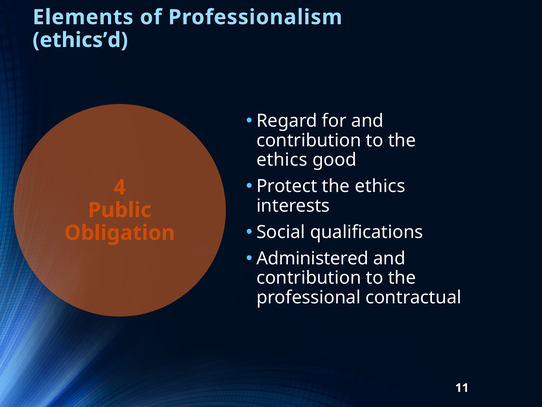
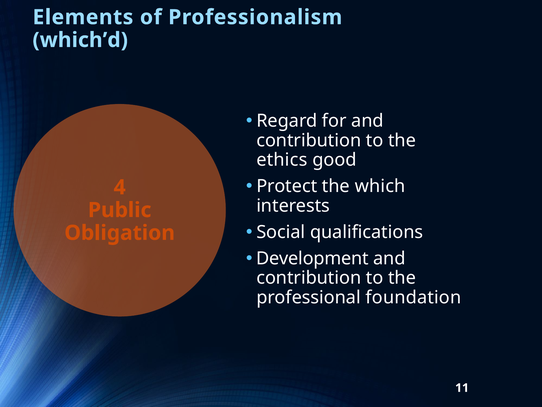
ethics’d: ethics’d -> which’d
Protect the ethics: ethics -> which
Administered: Administered -> Development
contractual: contractual -> foundation
